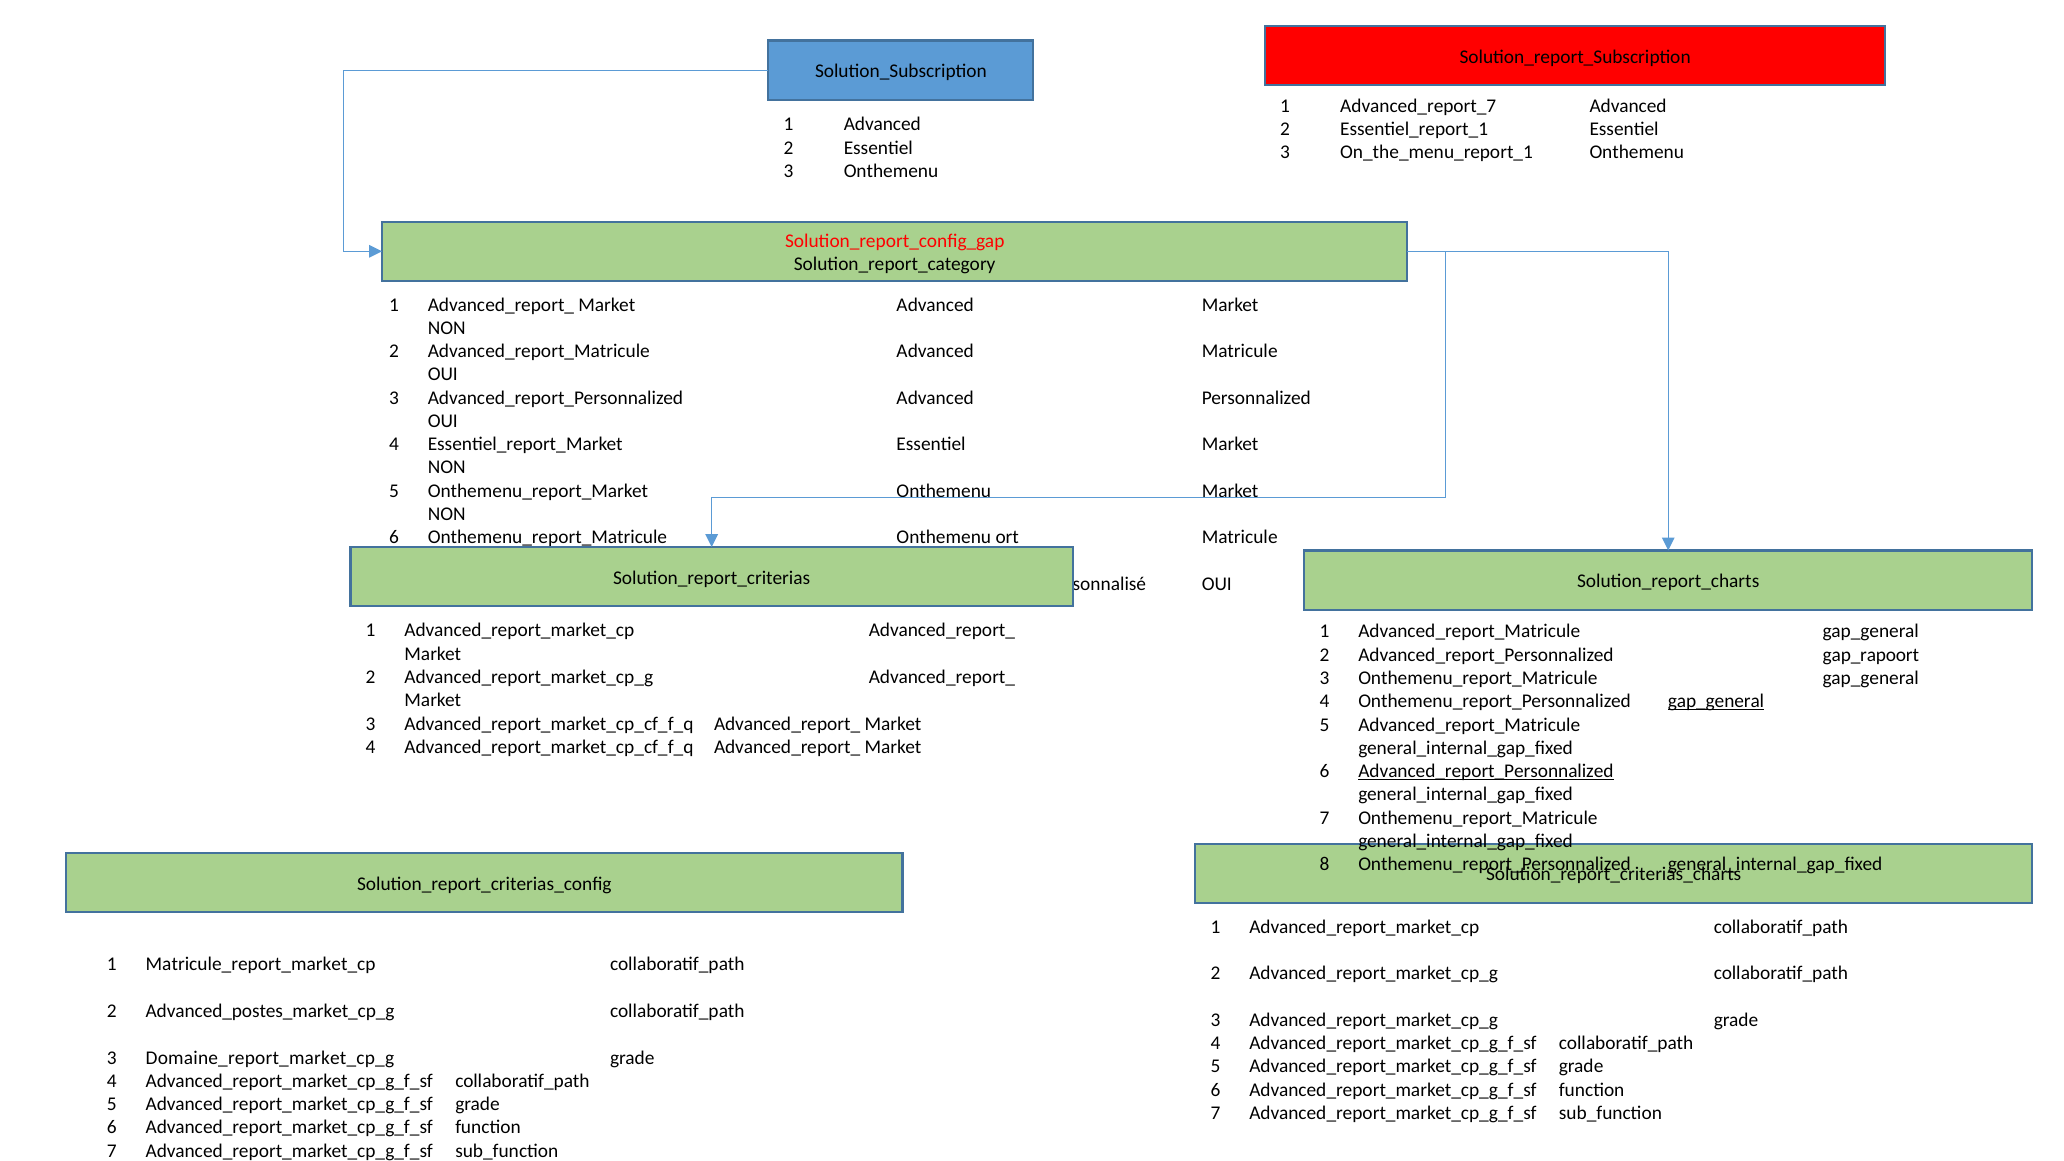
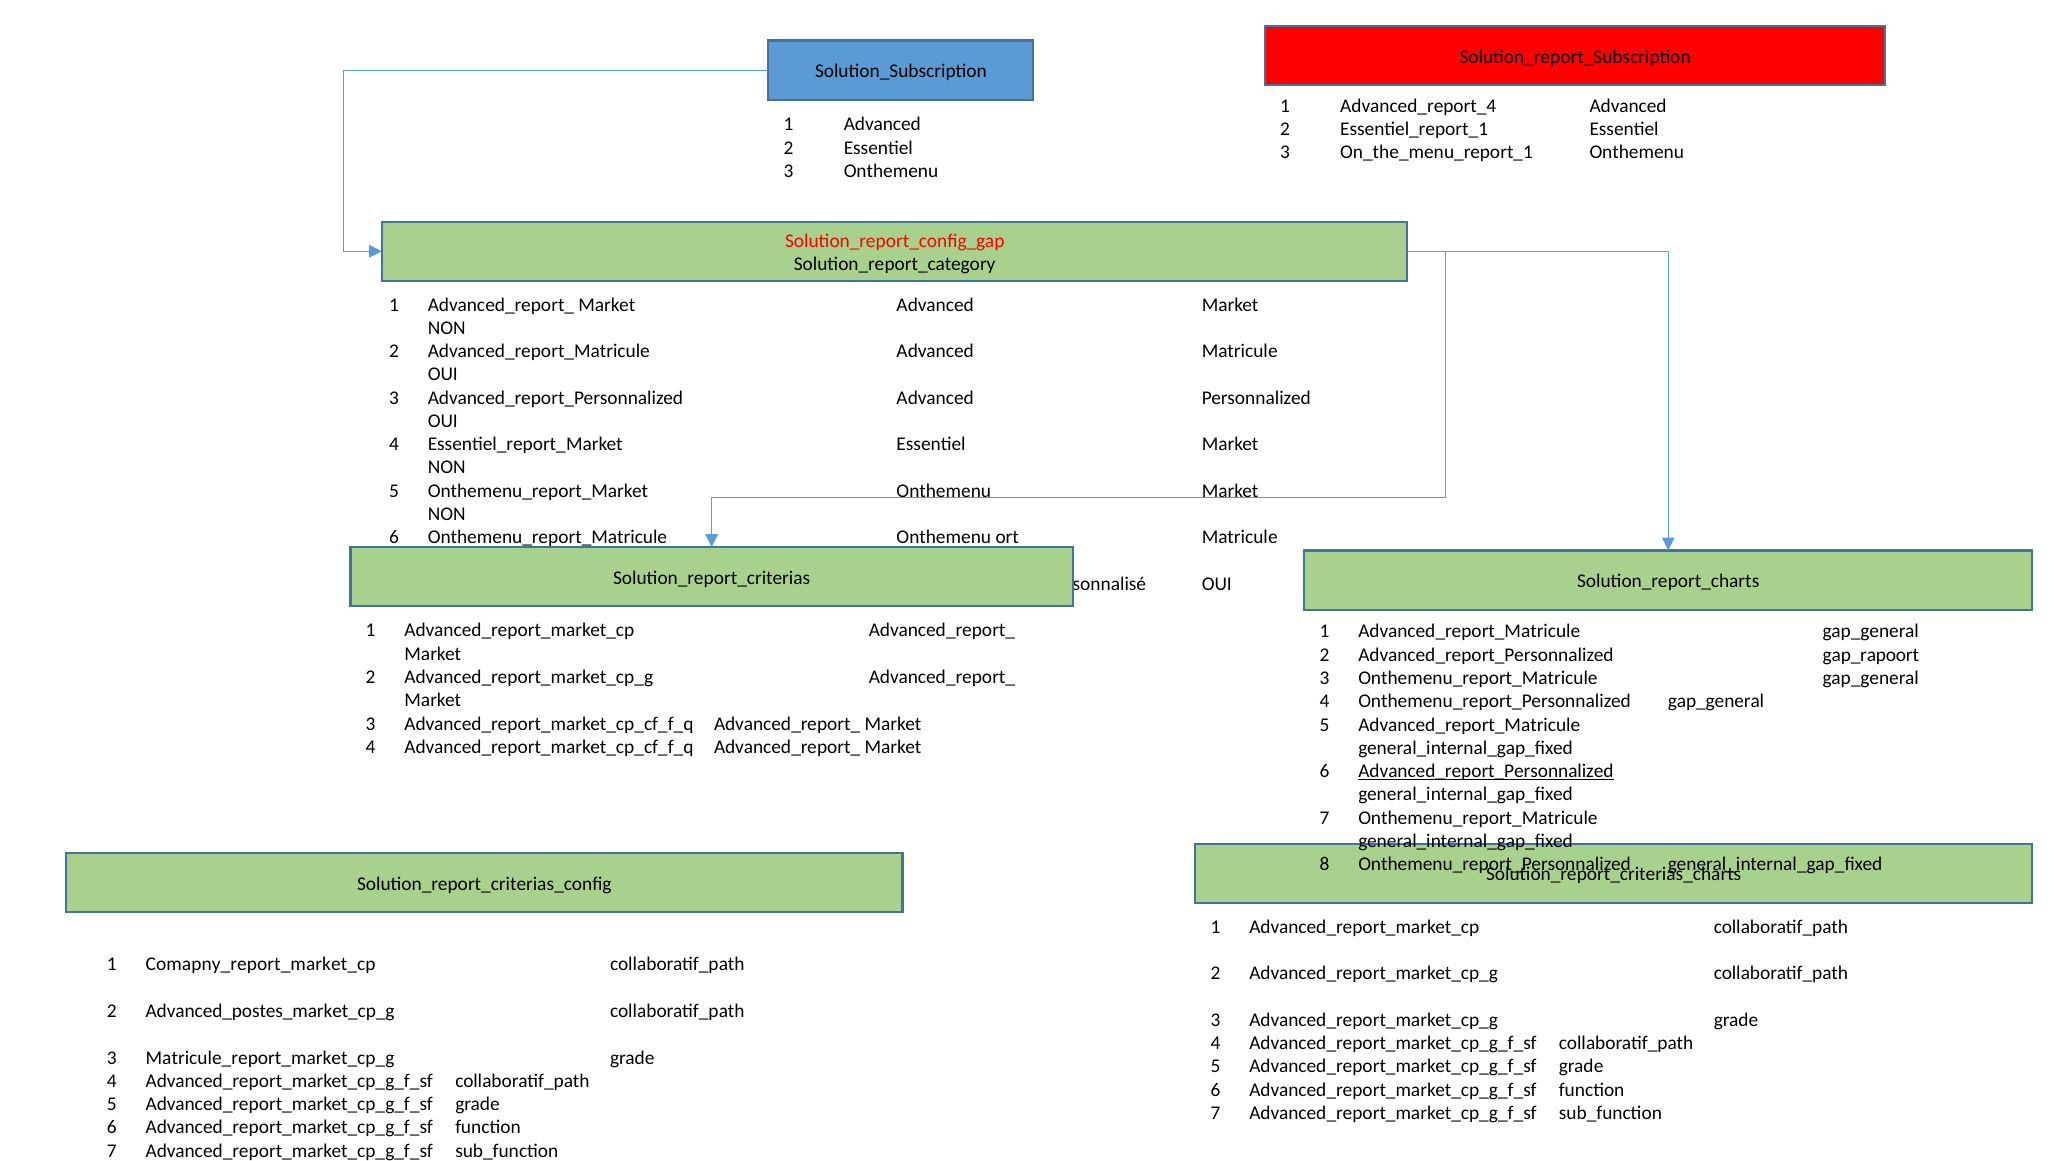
Advanced_report_7: Advanced_report_7 -> Advanced_report_4
gap_general at (1716, 701) underline: present -> none
Matricule_report_market_cp: Matricule_report_market_cp -> Comapny_report_market_cp
Domaine_report_market_cp_g: Domaine_report_market_cp_g -> Matricule_report_market_cp_g
